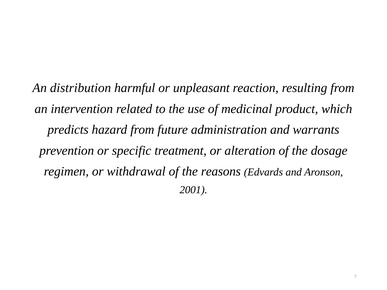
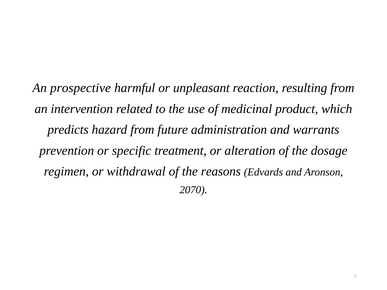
distribution: distribution -> prospective
2001: 2001 -> 2070
